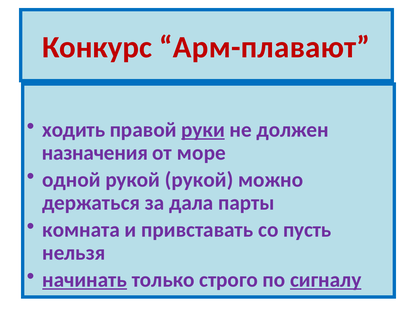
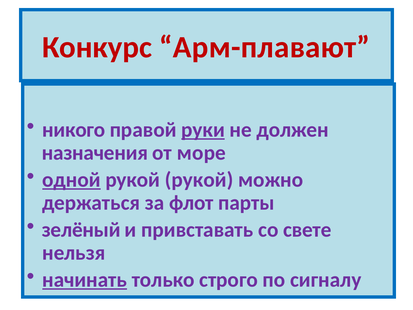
ходить: ходить -> никого
одной underline: none -> present
дала: дала -> флот
комната: комната -> зелёный
пусть: пусть -> свете
сигналу underline: present -> none
